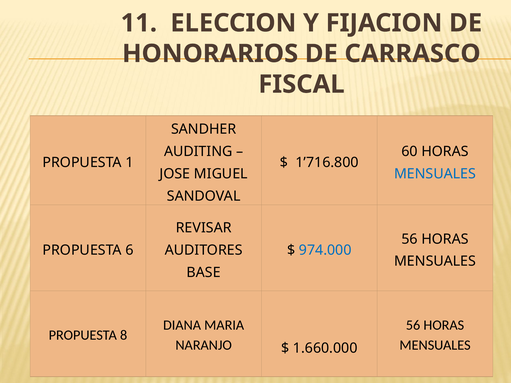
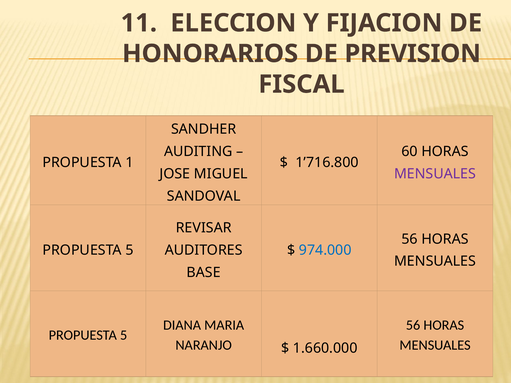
CARRASCO: CARRASCO -> PREVISION
MENSUALES at (435, 174) colour: blue -> purple
6 at (129, 250): 6 -> 5
8 at (124, 335): 8 -> 5
